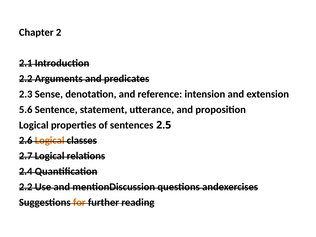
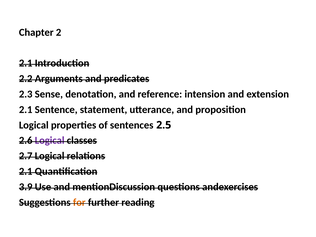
5.6 at (26, 110): 5.6 -> 2.1
Logical at (50, 141) colour: orange -> purple
2.4 at (26, 171): 2.4 -> 2.1
2.2 at (26, 187): 2.2 -> 3.9
